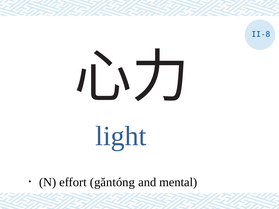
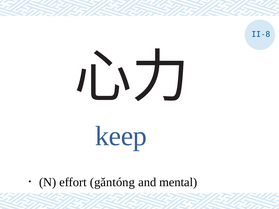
light: light -> keep
